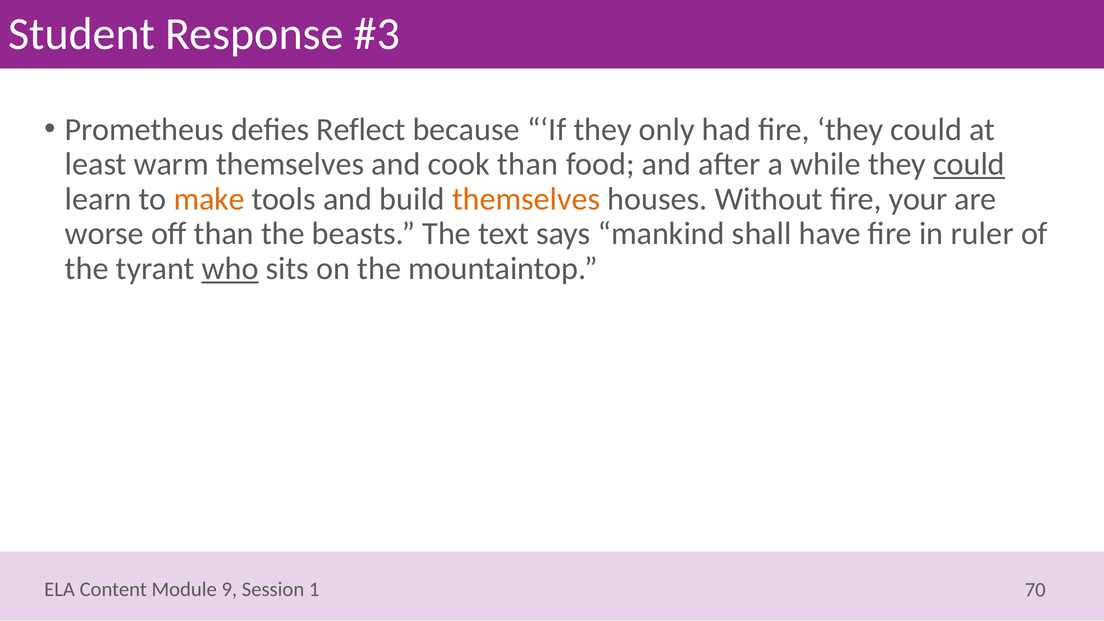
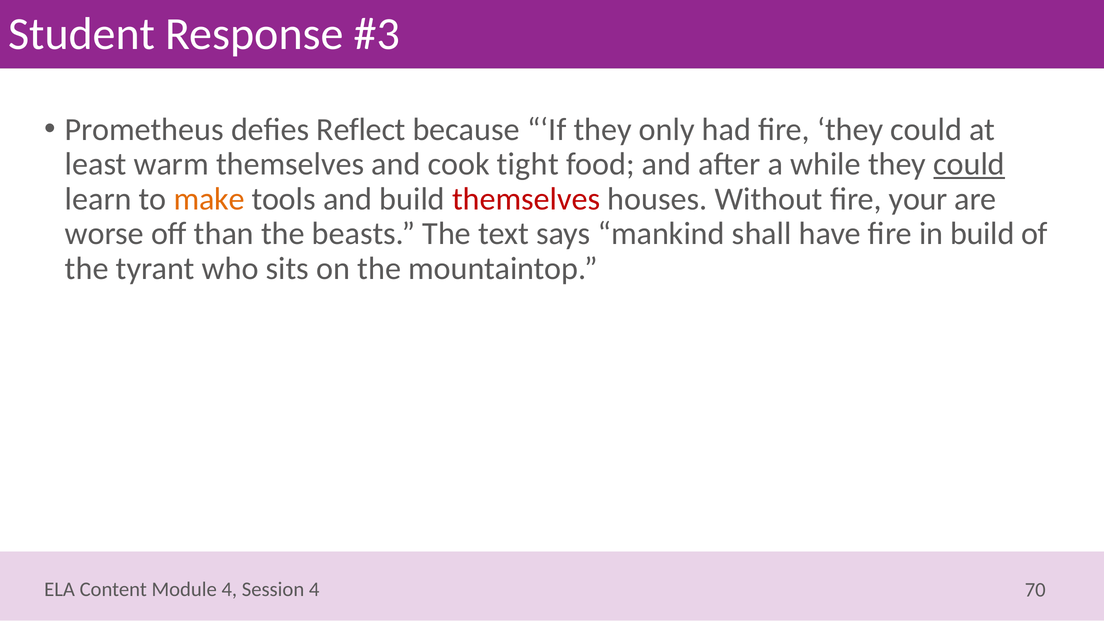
cook than: than -> tight
themselves at (526, 199) colour: orange -> red
in ruler: ruler -> build
who underline: present -> none
9 at (229, 590): 9 -> 4
1 at (314, 590): 1 -> 4
